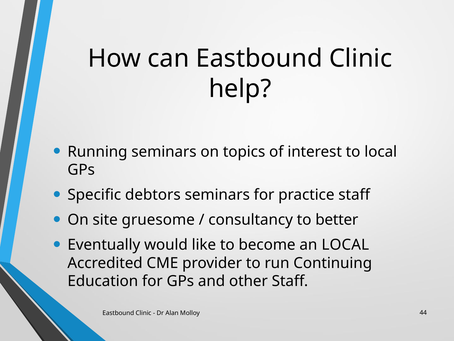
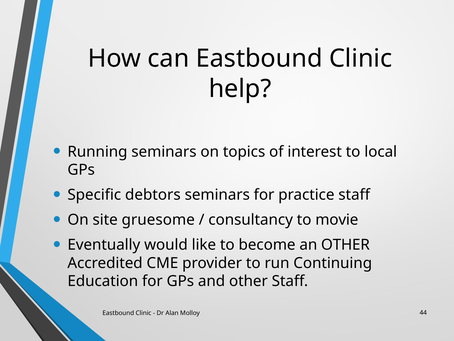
better: better -> movie
an LOCAL: LOCAL -> OTHER
